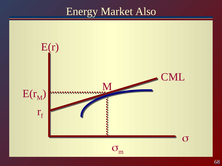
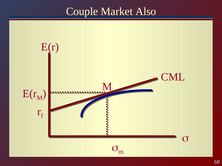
Energy: Energy -> Couple
